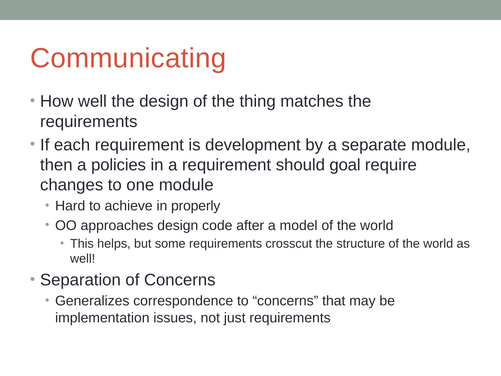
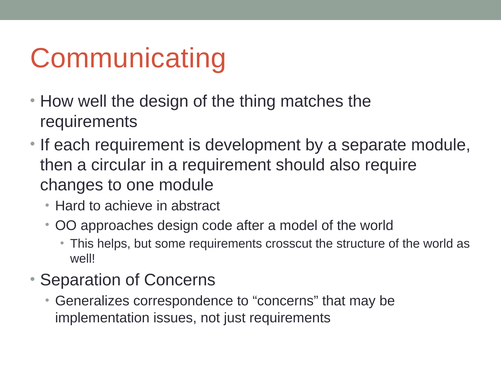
policies: policies -> circular
goal: goal -> also
properly: properly -> abstract
